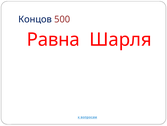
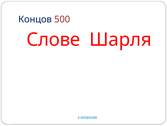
Равна: Равна -> Слове
